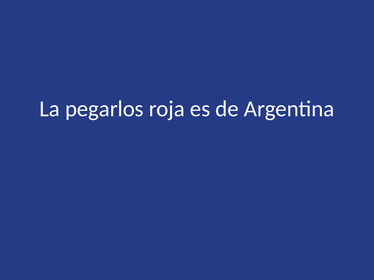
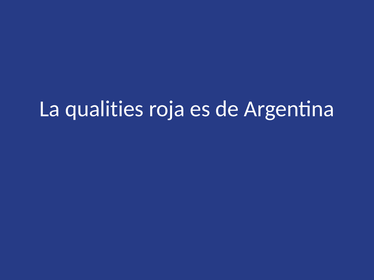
pegarlos: pegarlos -> qualities
